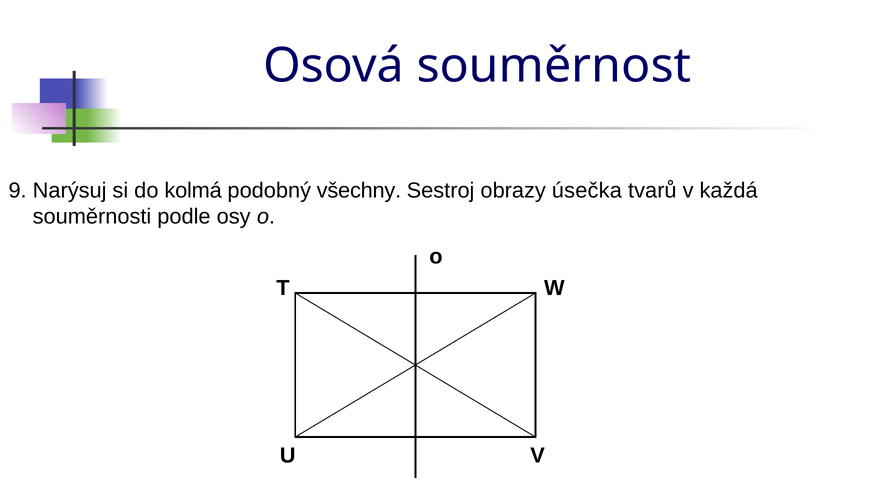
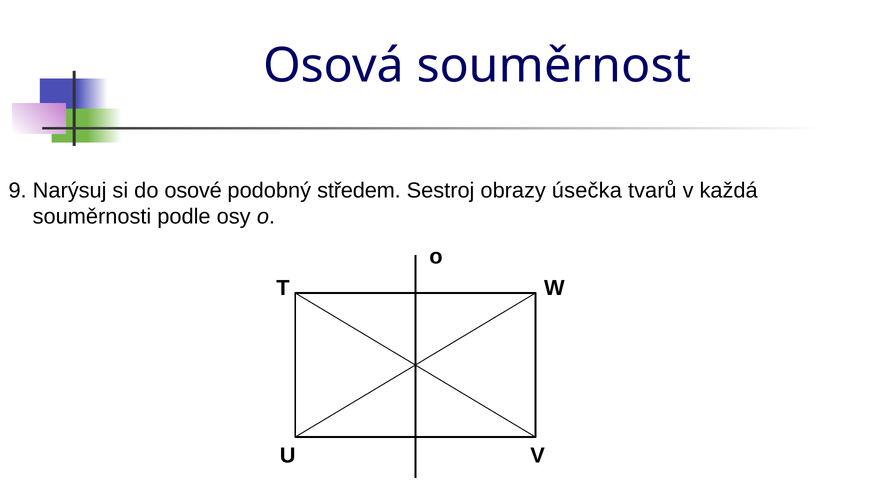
kolmá: kolmá -> osové
všechny: všechny -> středem
